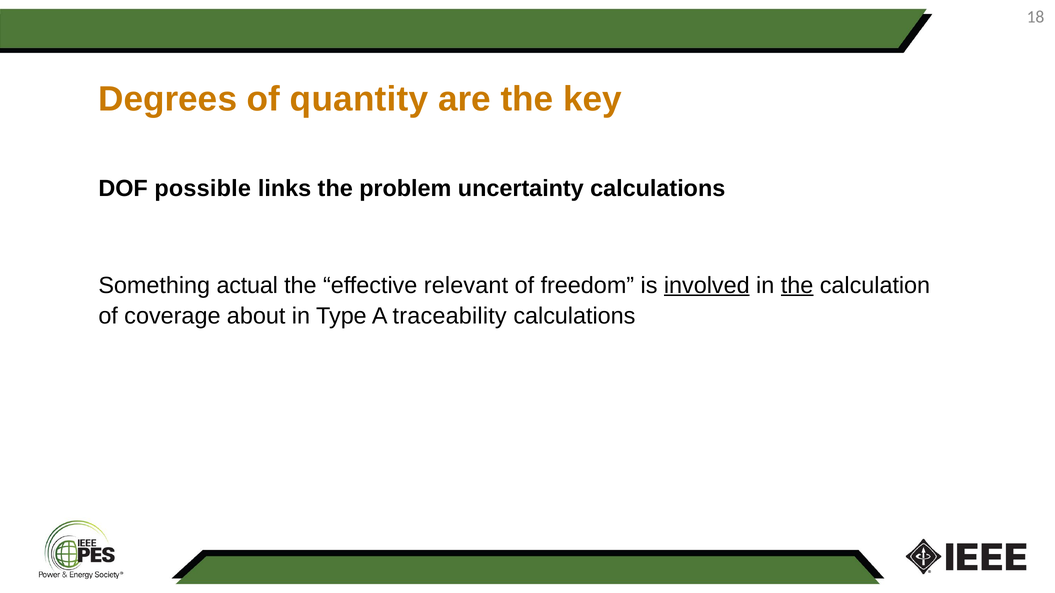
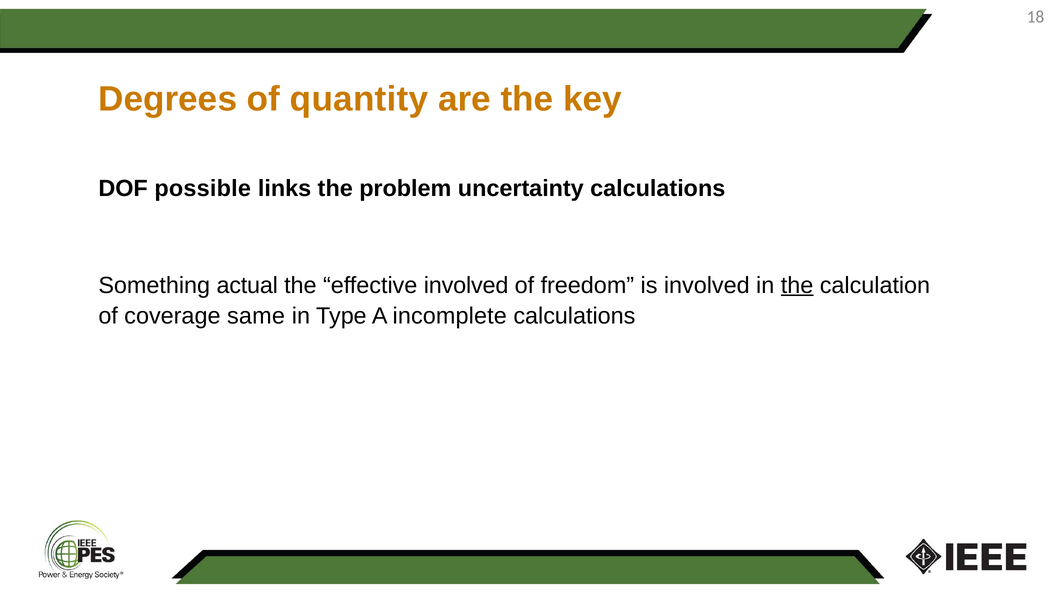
effective relevant: relevant -> involved
involved at (707, 286) underline: present -> none
about: about -> same
traceability: traceability -> incomplete
